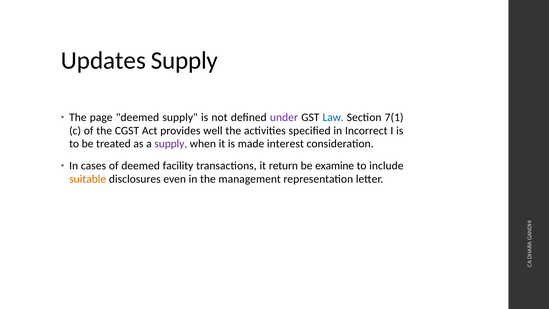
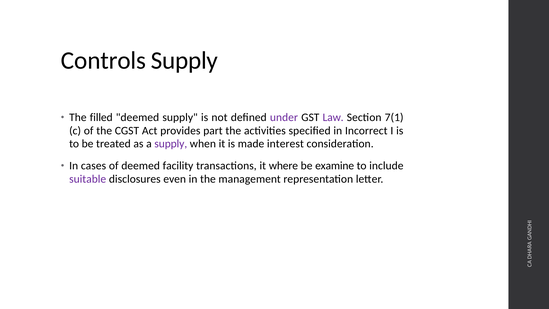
Updates: Updates -> Controls
page: page -> filled
Law colour: blue -> purple
well: well -> part
return: return -> where
suitable colour: orange -> purple
